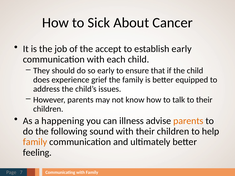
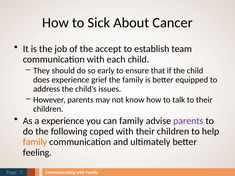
establish early: early -> team
a happening: happening -> experience
can illness: illness -> family
parents at (188, 121) colour: orange -> purple
sound: sound -> coped
